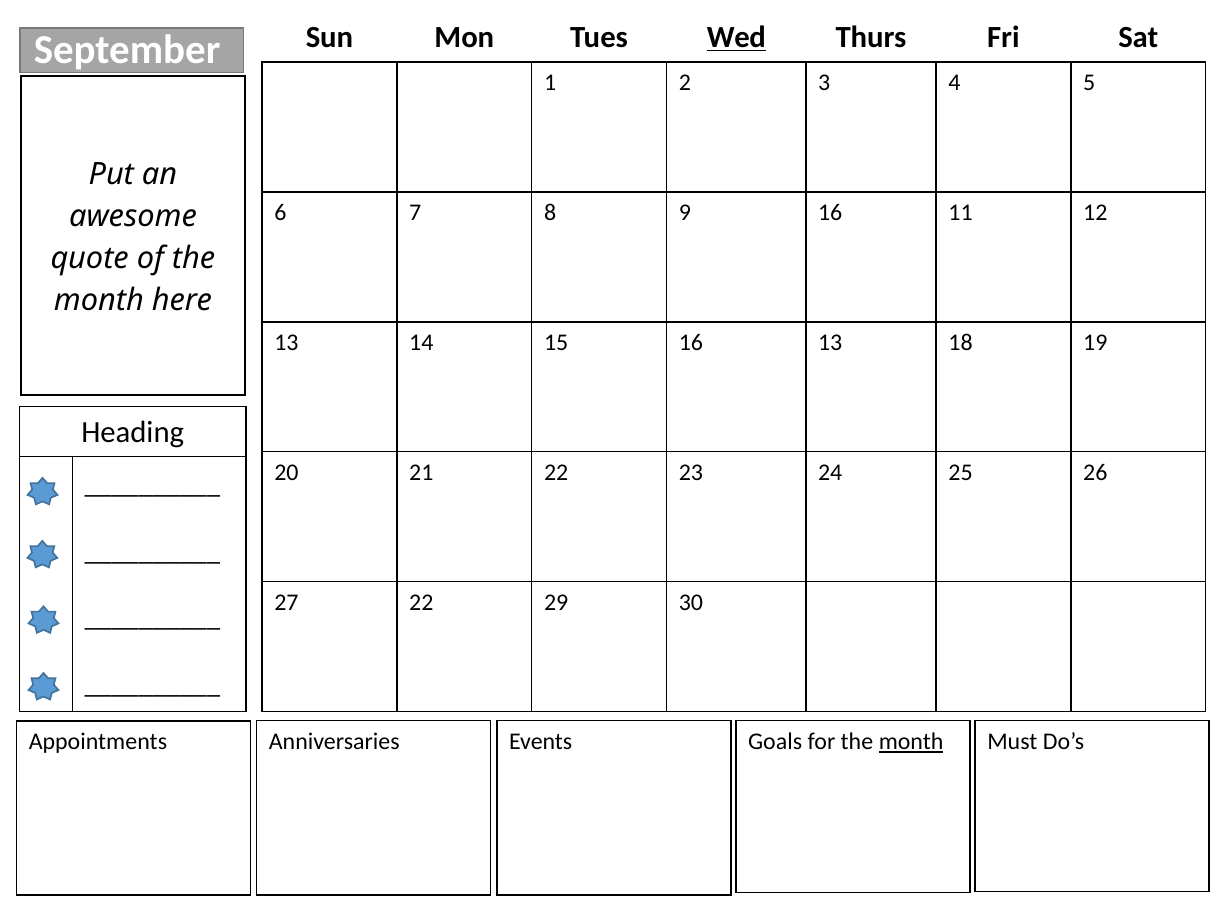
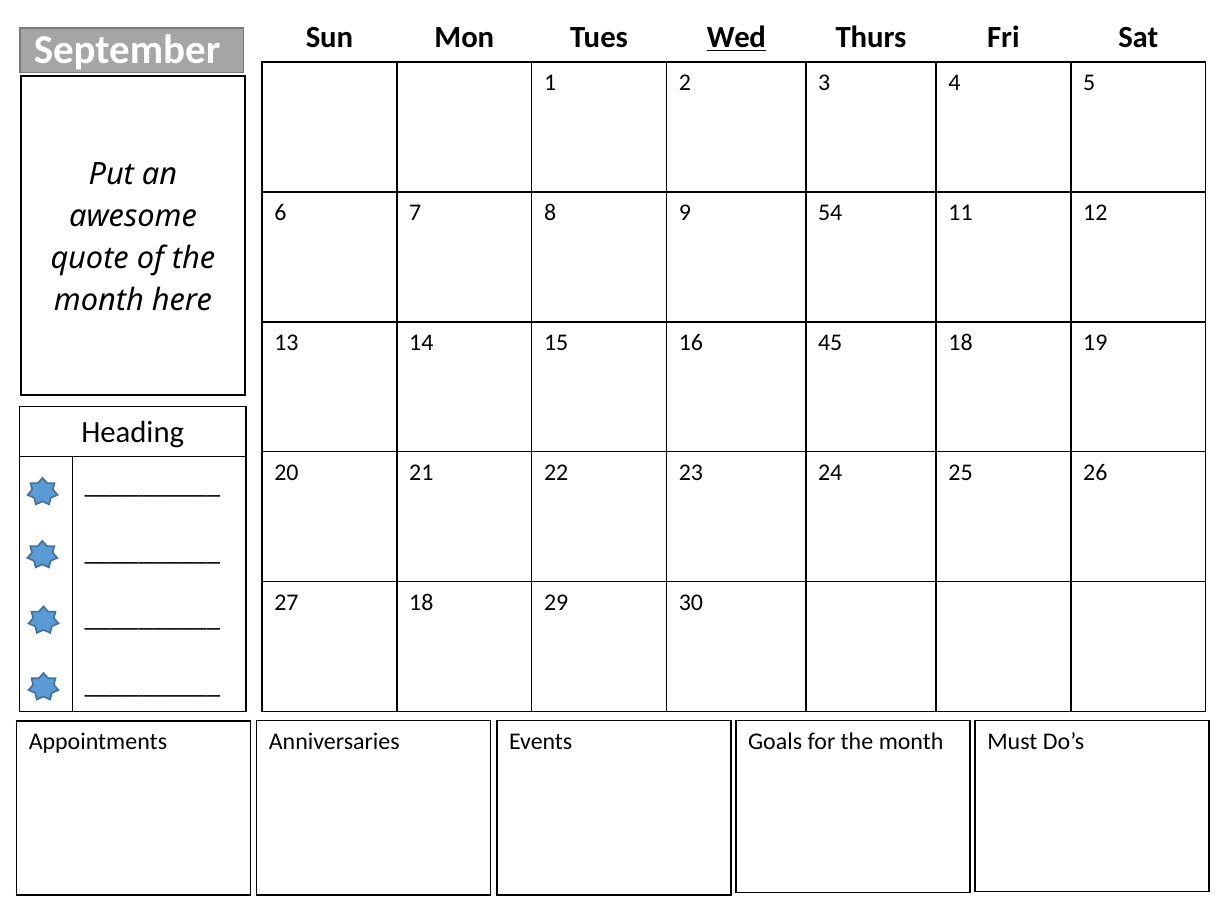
9 16: 16 -> 54
16 13: 13 -> 45
27 22: 22 -> 18
month at (911, 742) underline: present -> none
